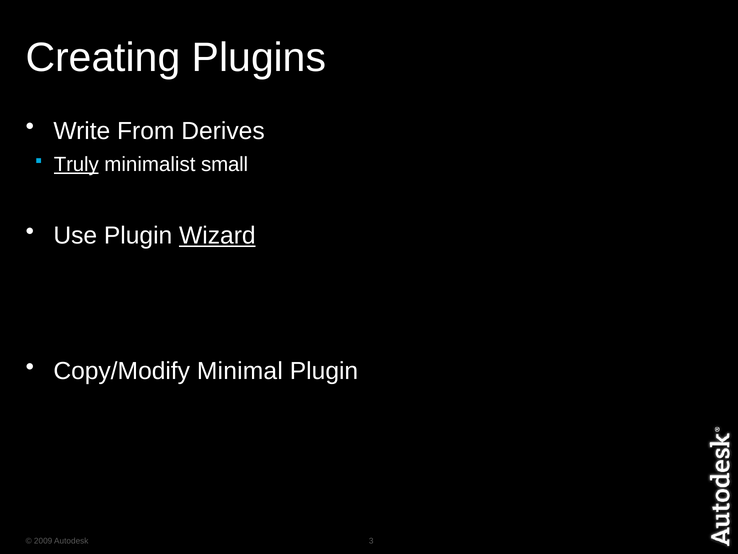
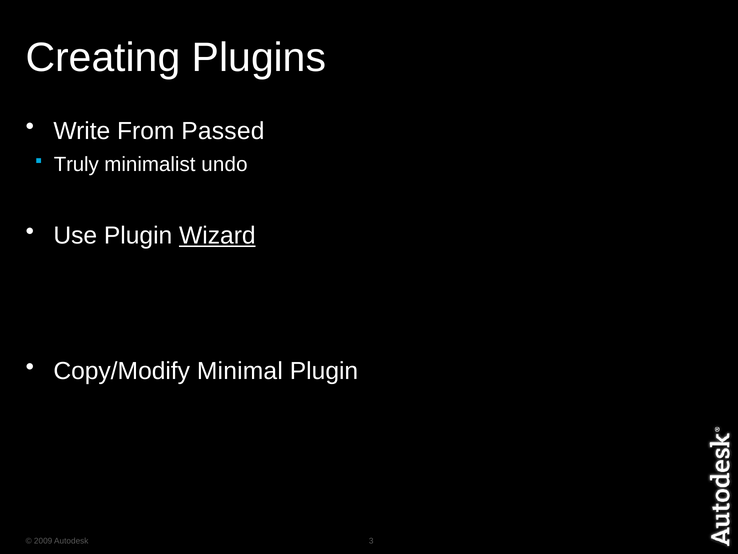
Derives: Derives -> Passed
Truly underline: present -> none
small: small -> undo
